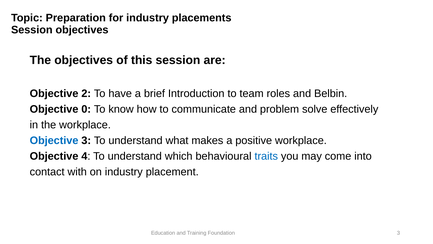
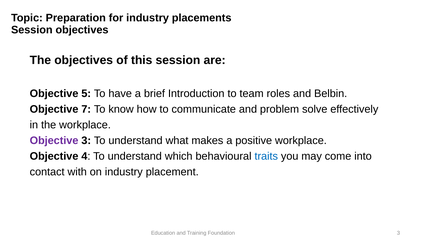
2: 2 -> 5
0: 0 -> 7
Objective at (54, 140) colour: blue -> purple
